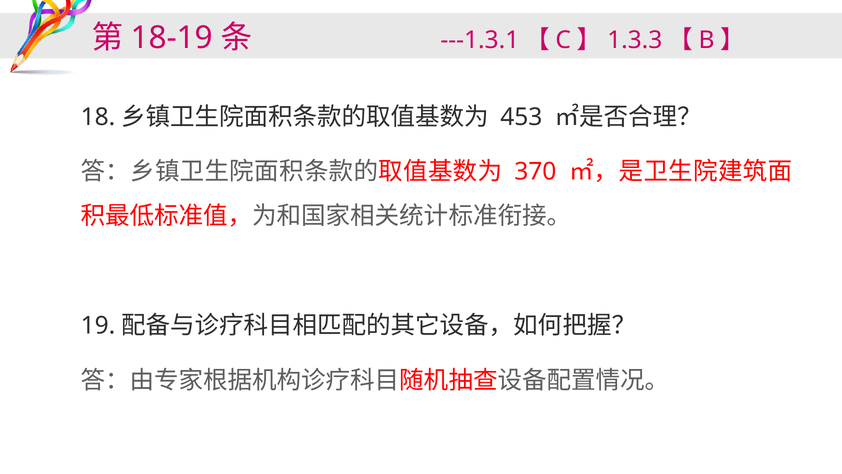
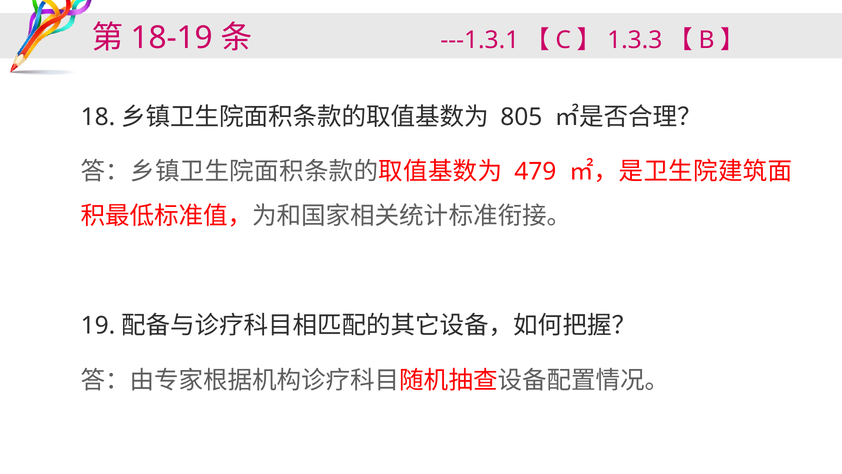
453: 453 -> 805
370: 370 -> 479
